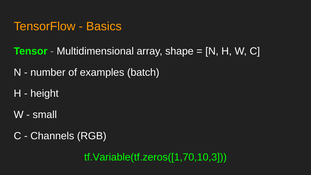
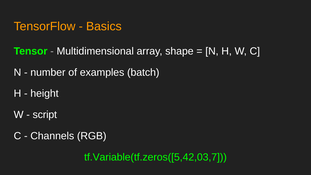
small: small -> script
tf.Variable(tf.zeros([1,70,10,3: tf.Variable(tf.zeros([1,70,10,3 -> tf.Variable(tf.zeros([5,42,03,7
